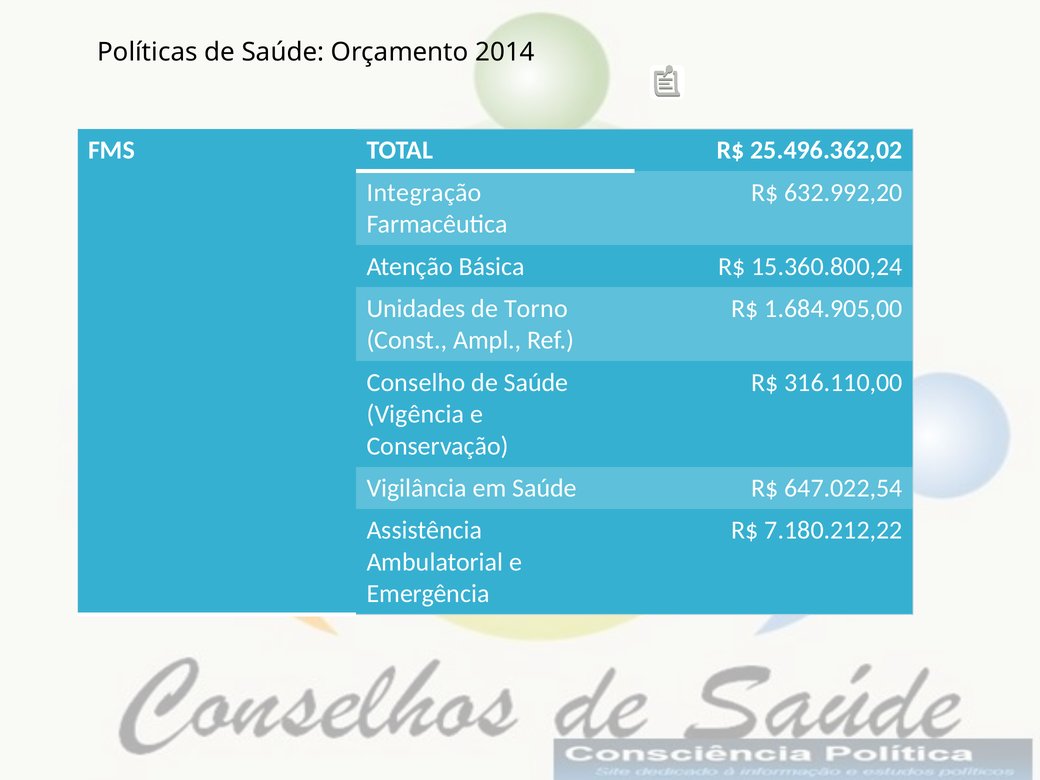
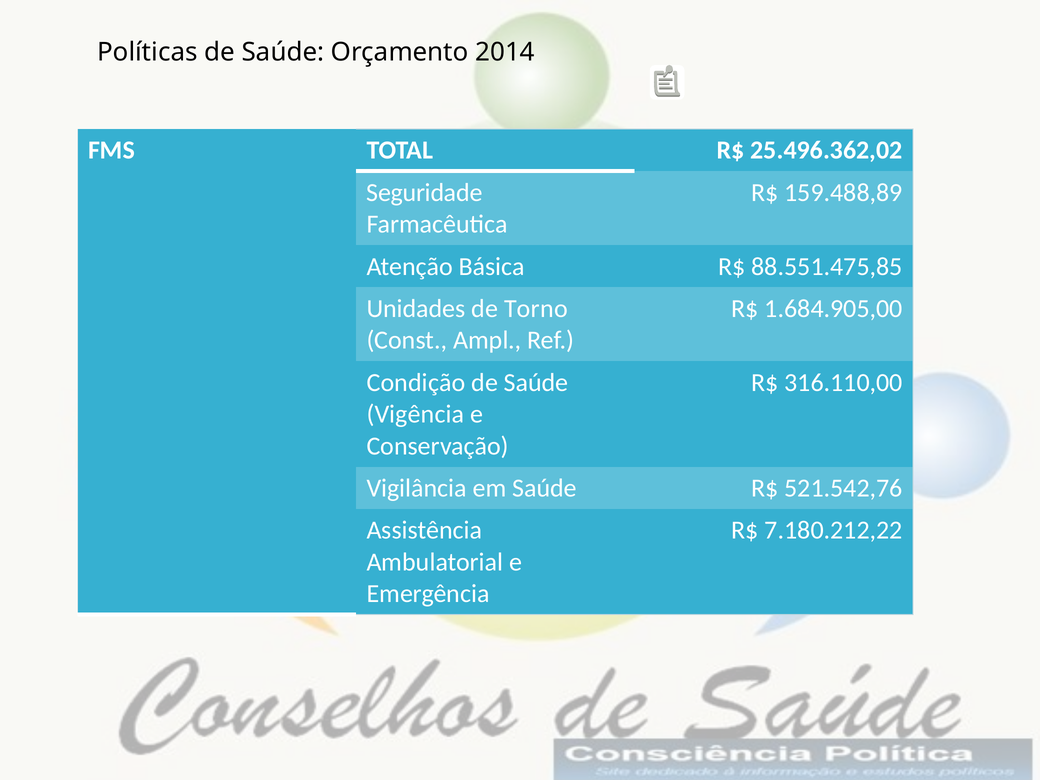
Integração: Integração -> Seguridade
632.992,20: 632.992,20 -> 159.488,89
15.360.800,24: 15.360.800,24 -> 88.551.475,85
Conselho: Conselho -> Condição
647.022,54: 647.022,54 -> 521.542,76
